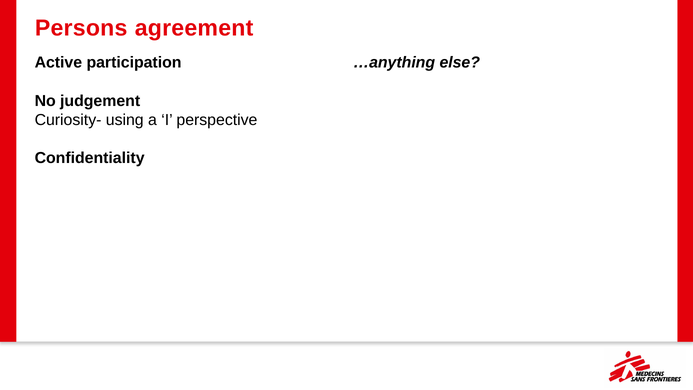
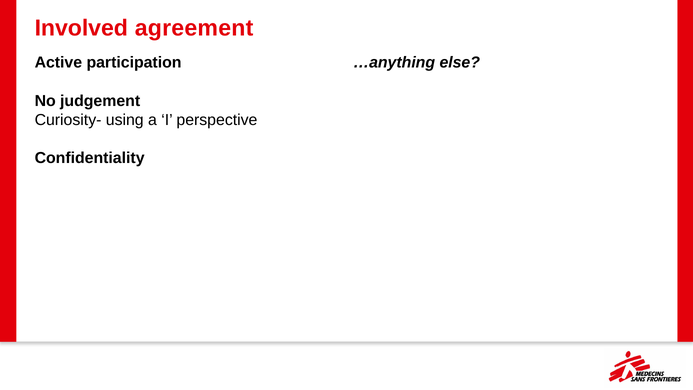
Persons: Persons -> Involved
